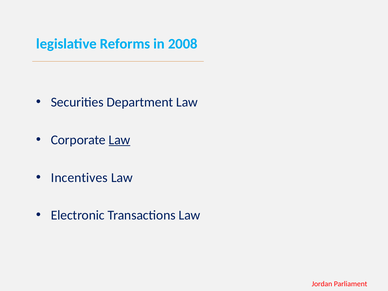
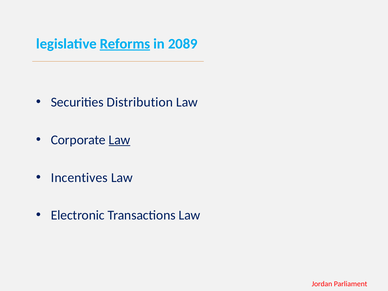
Reforms underline: none -> present
2008: 2008 -> 2089
Department: Department -> Distribution
